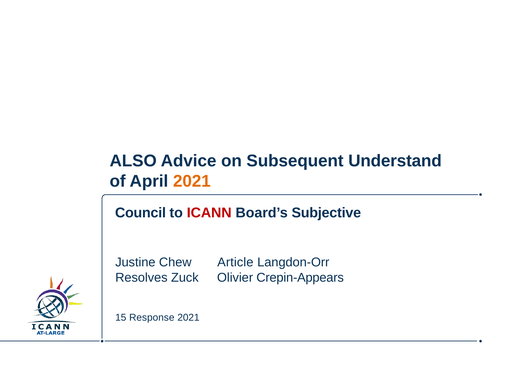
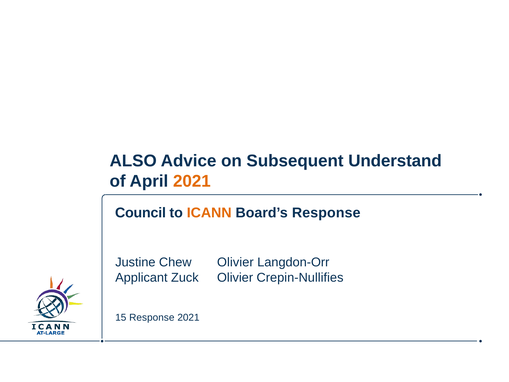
ICANN colour: red -> orange
Board’s Subjective: Subjective -> Response
Chew Article: Article -> Olivier
Resolves: Resolves -> Applicant
Crepin-Appears: Crepin-Appears -> Crepin-Nullifies
